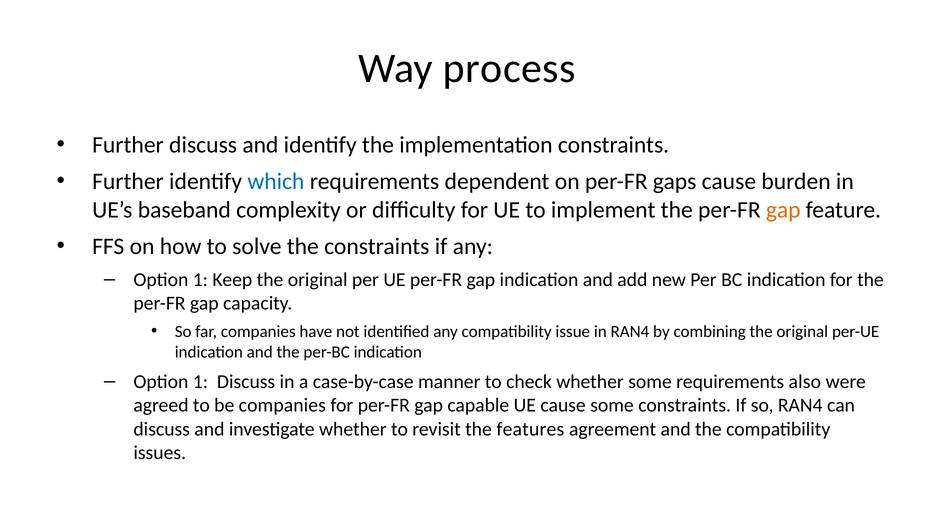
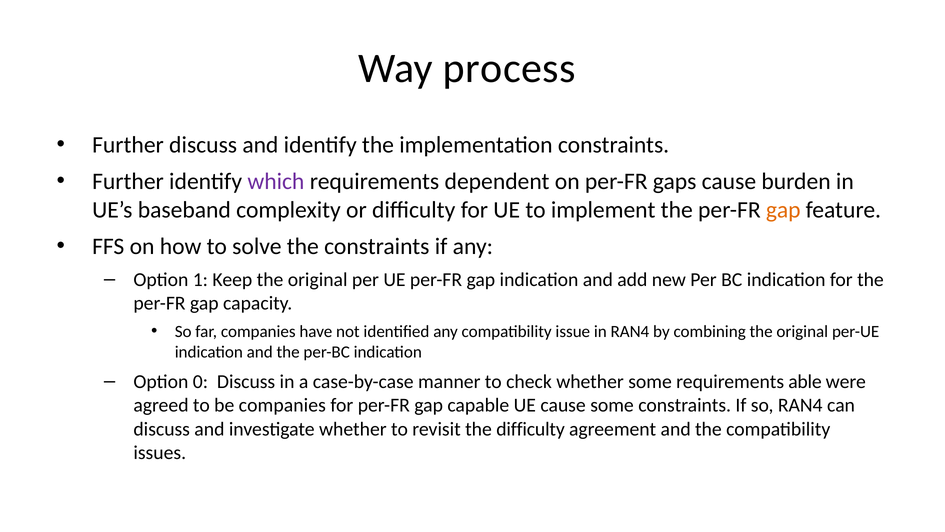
which colour: blue -> purple
1 at (200, 381): 1 -> 0
also: also -> able
the features: features -> difficulty
